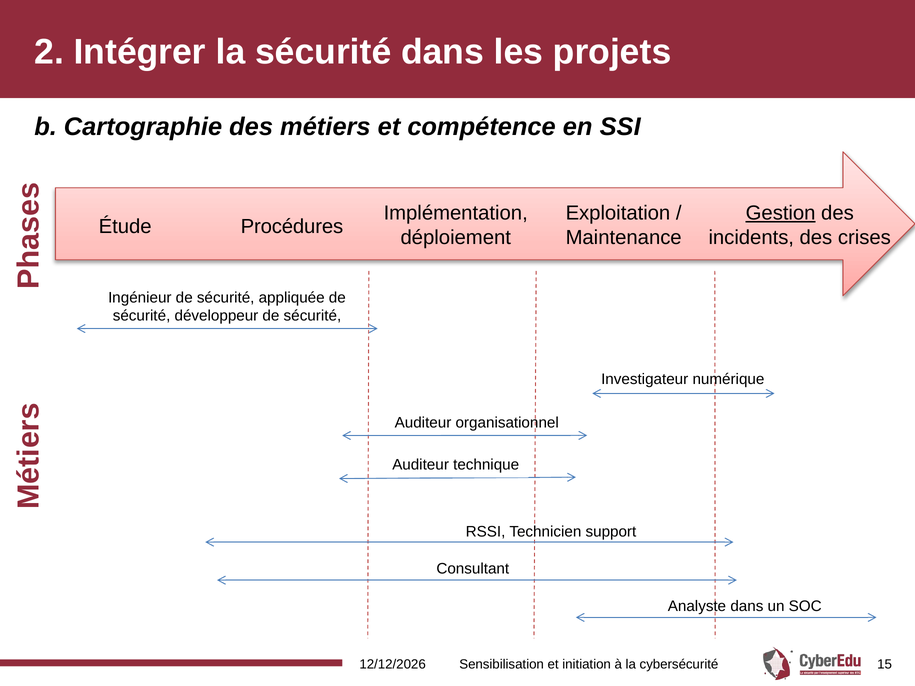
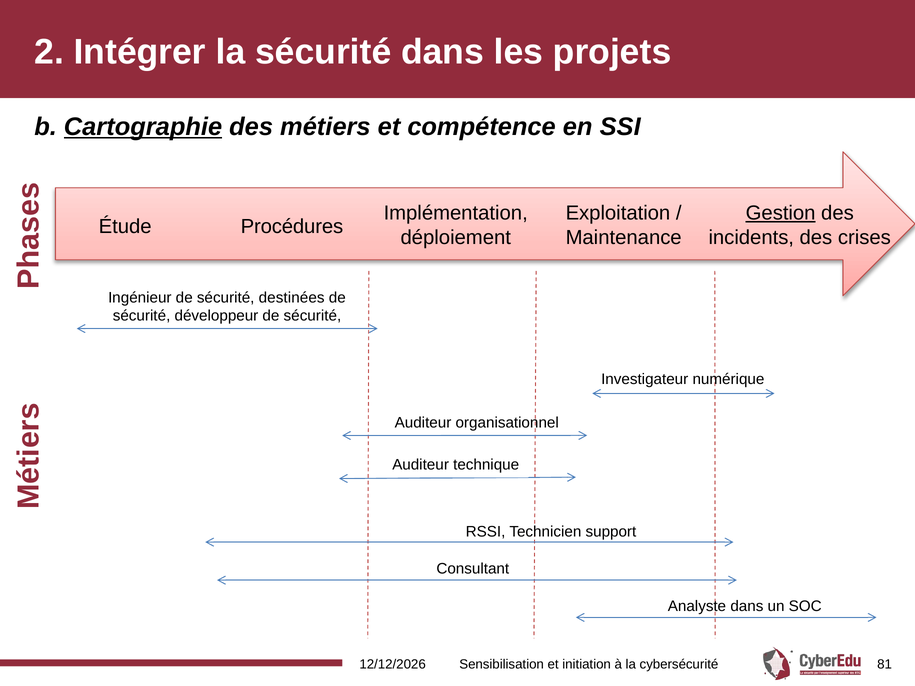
Cartographie underline: none -> present
appliquée: appliquée -> destinées
15: 15 -> 81
